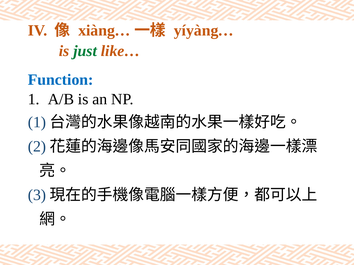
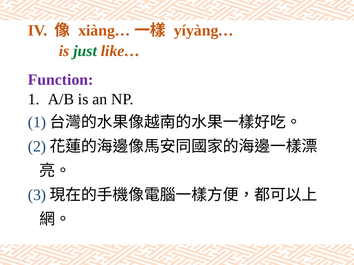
Function colour: blue -> purple
